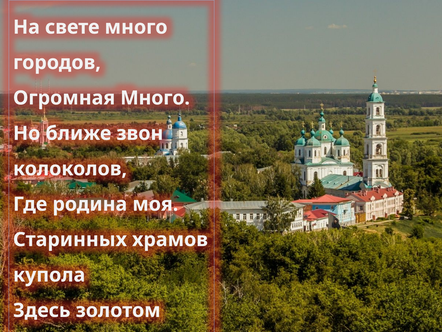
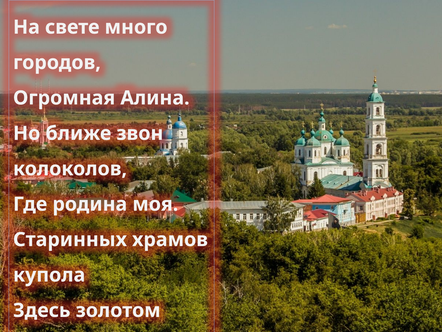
Огромная Много: Много -> Алина
